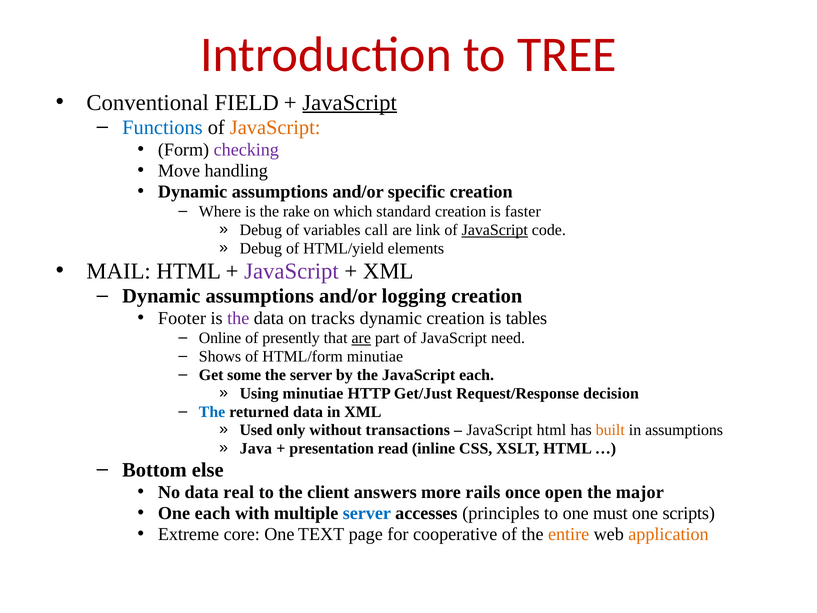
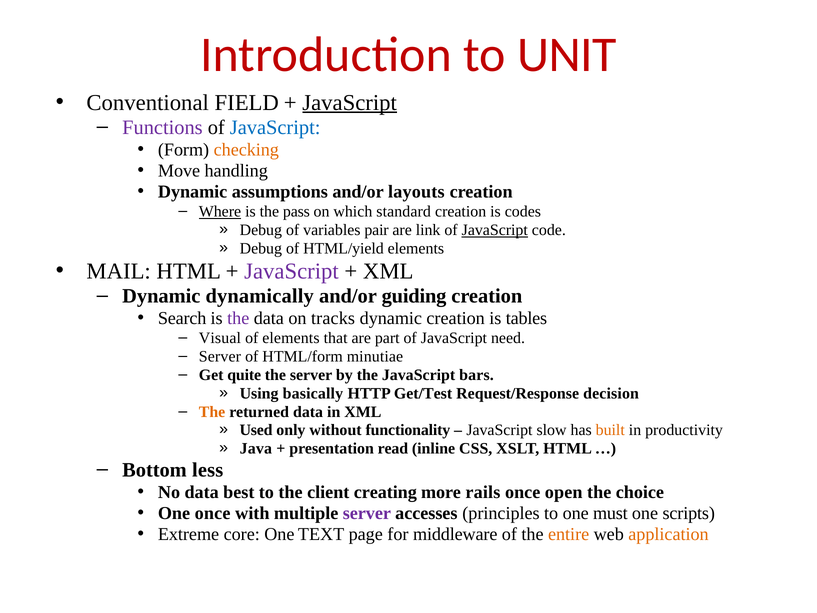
TREE: TREE -> UNIT
Functions colour: blue -> purple
JavaScript at (275, 127) colour: orange -> blue
checking colour: purple -> orange
specific: specific -> layouts
Where underline: none -> present
rake: rake -> pass
faster: faster -> codes
call: call -> pair
assumptions at (260, 296): assumptions -> dynamically
logging: logging -> guiding
Footer: Footer -> Search
Online: Online -> Visual
of presently: presently -> elements
are at (361, 338) underline: present -> none
Shows at (220, 356): Shows -> Server
some: some -> quite
JavaScript each: each -> bars
Using minutiae: minutiae -> basically
Get/Just: Get/Just -> Get/Test
The at (212, 412) colour: blue -> orange
transactions: transactions -> functionality
JavaScript html: html -> slow
in assumptions: assumptions -> productivity
else: else -> less
real: real -> best
answers: answers -> creating
major: major -> choice
One each: each -> once
server at (367, 513) colour: blue -> purple
cooperative: cooperative -> middleware
